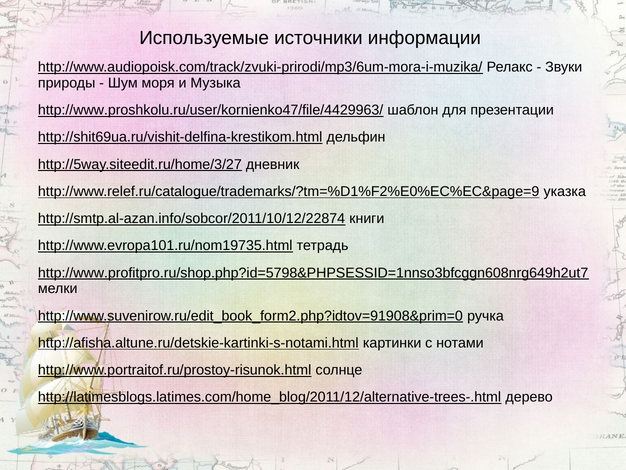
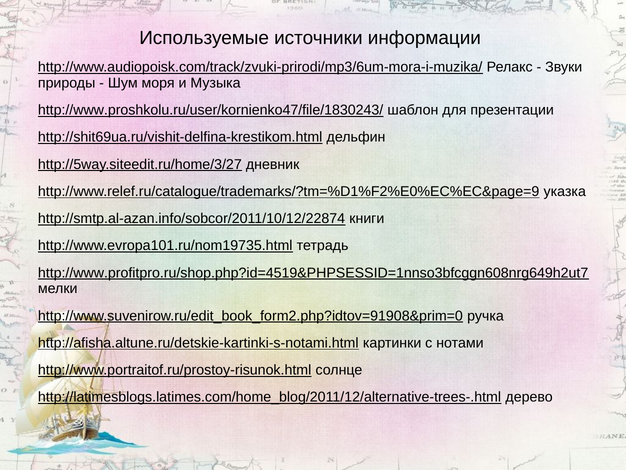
http://www.proshkolu.ru/user/kornienko47/file/4429963/: http://www.proshkolu.ru/user/kornienko47/file/4429963/ -> http://www.proshkolu.ru/user/kornienko47/file/1830243/
http://www.profitpro.ru/shop.php?id=5798&PHPSESSID=1nnso3bfcggn608nrg649h2ut7: http://www.profitpro.ru/shop.php?id=5798&PHPSESSID=1nnso3bfcggn608nrg649h2ut7 -> http://www.profitpro.ru/shop.php?id=4519&PHPSESSID=1nnso3bfcggn608nrg649h2ut7
